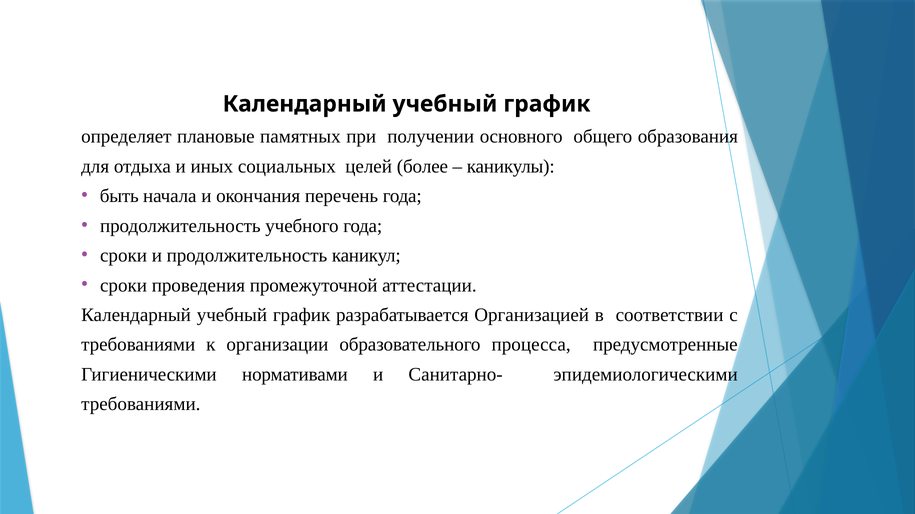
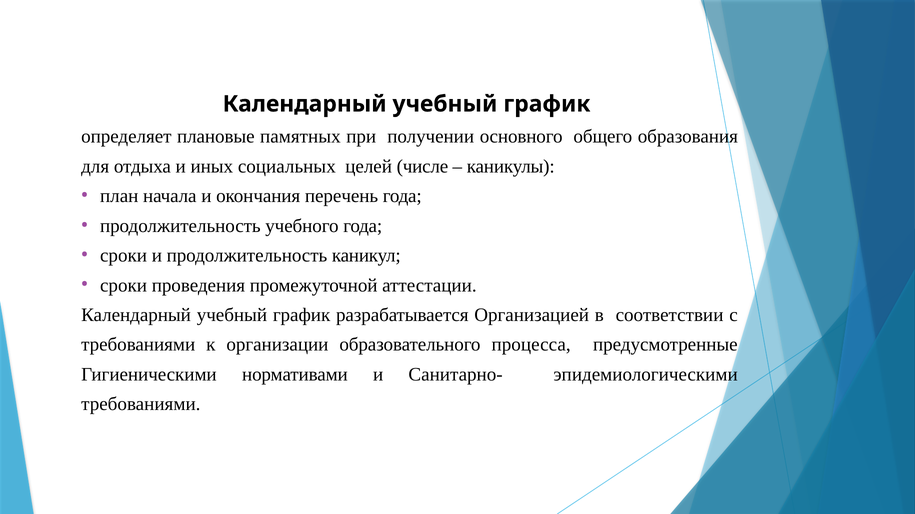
более: более -> числе
быть: быть -> план
